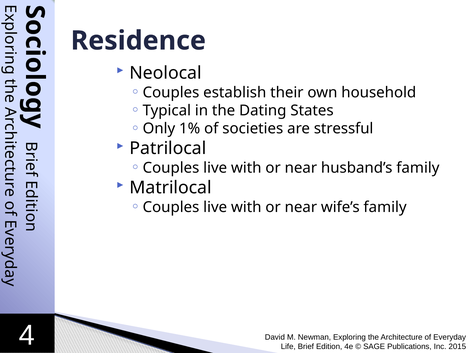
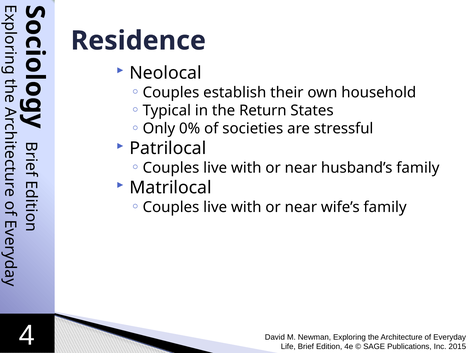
Dating: Dating -> Return
1%: 1% -> 0%
